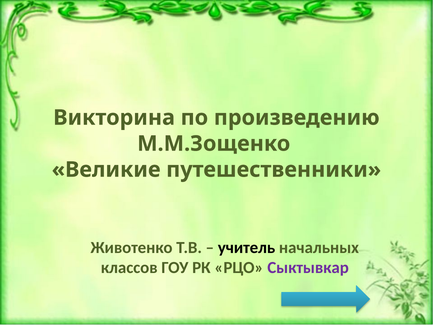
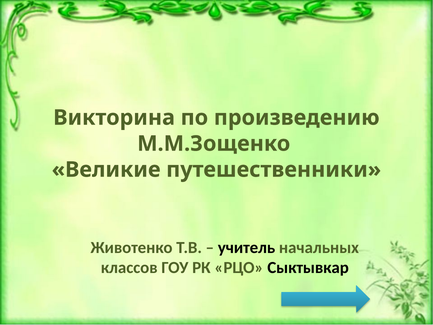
Сыктывкар colour: purple -> black
